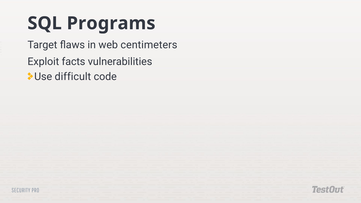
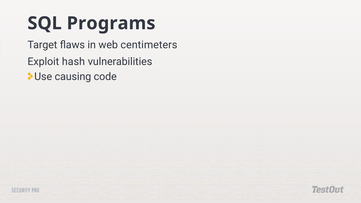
facts: facts -> hash
difficult: difficult -> causing
